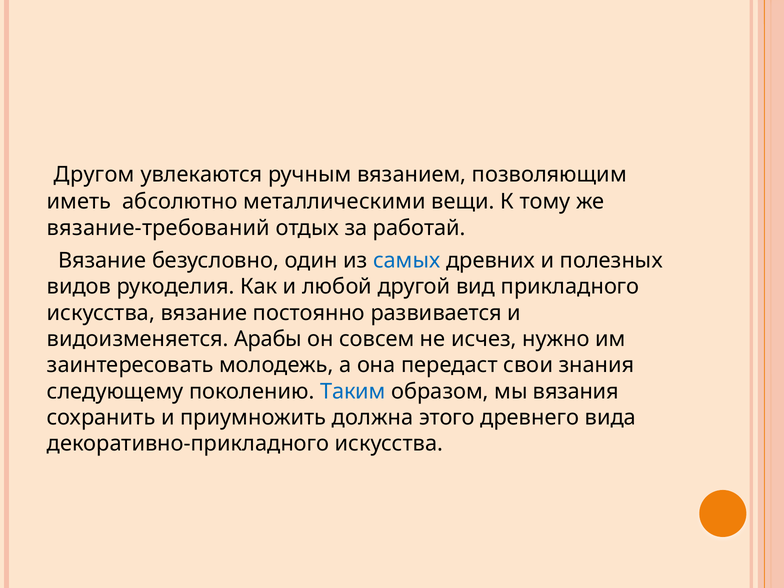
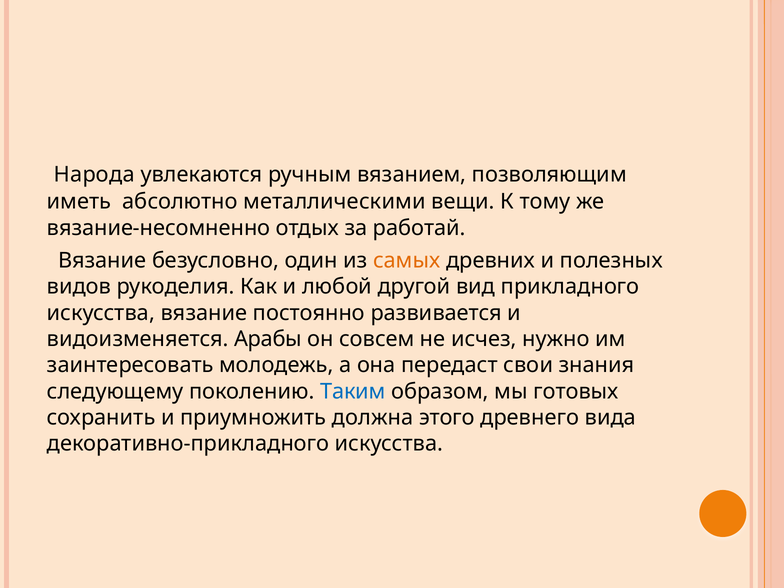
Другом: Другом -> Народа
вязание-требований: вязание-требований -> вязание-несомненно
самых colour: blue -> orange
вязания: вязания -> готовых
